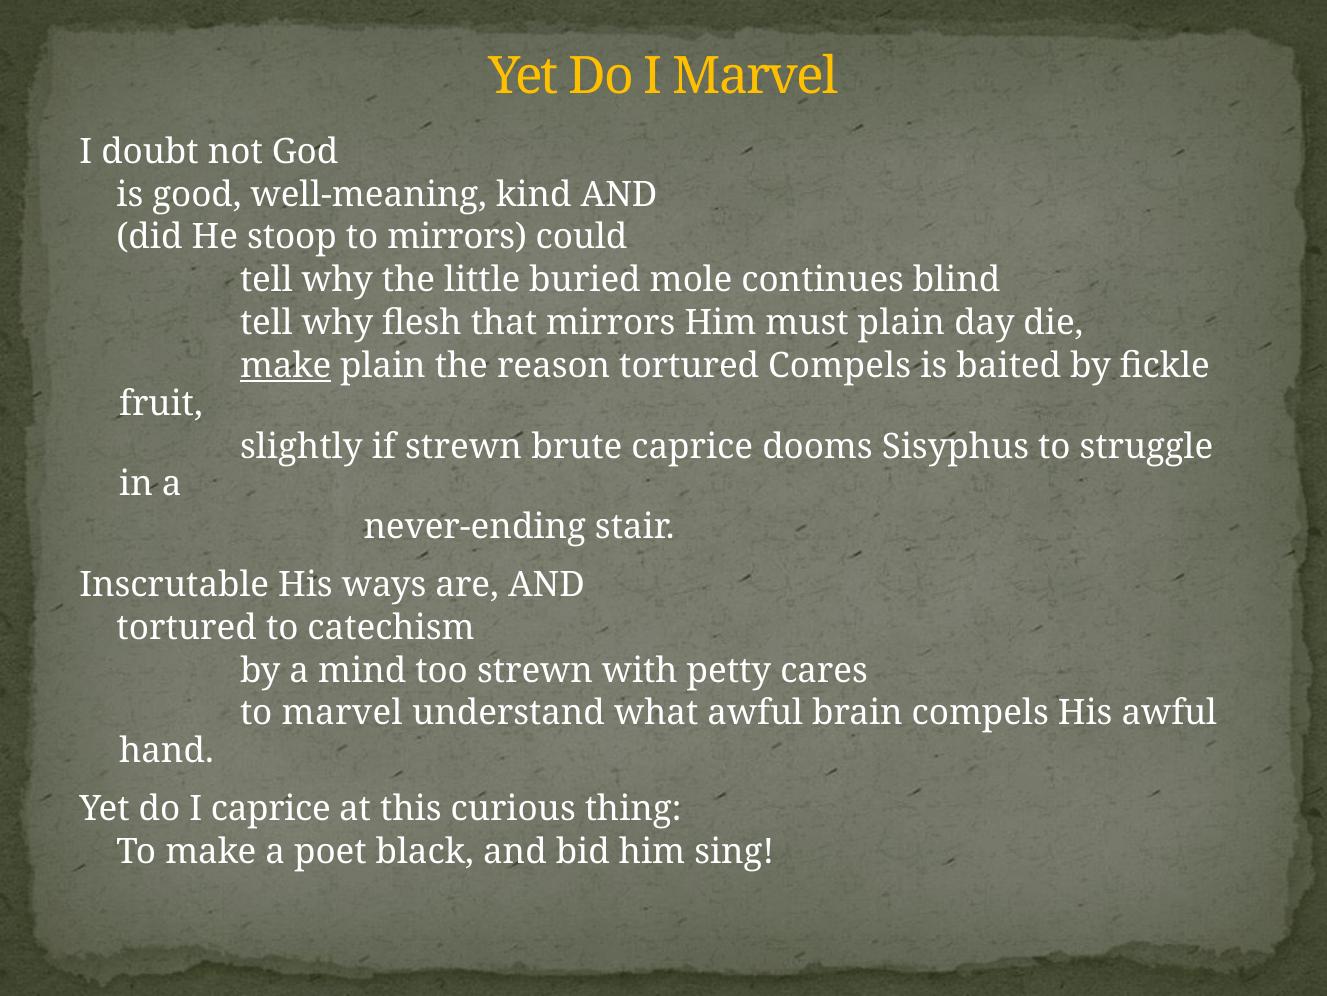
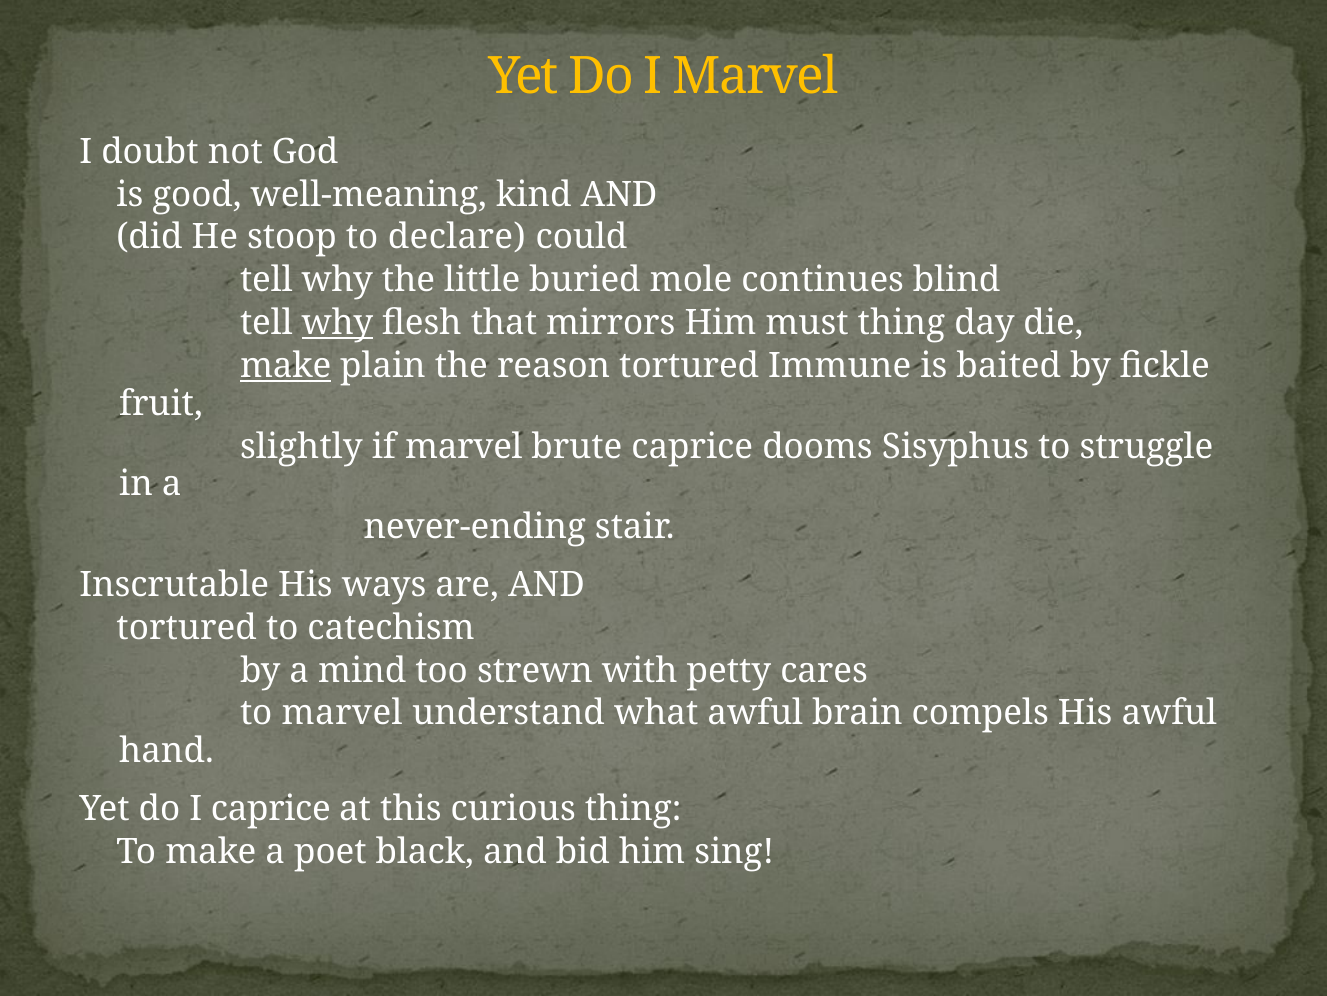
to mirrors: mirrors -> declare
why at (337, 323) underline: none -> present
must plain: plain -> thing
tortured Compels: Compels -> Immune
if strewn: strewn -> marvel
